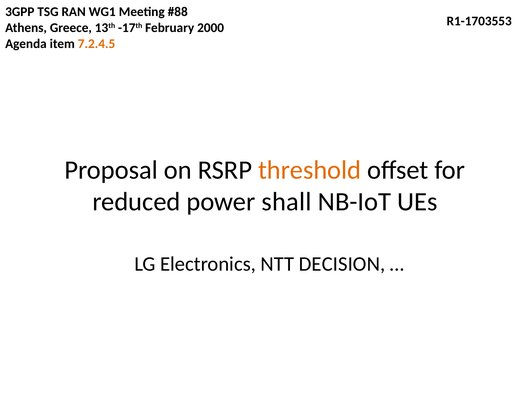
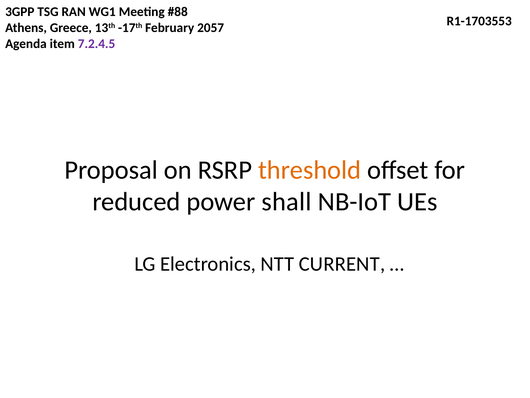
2000: 2000 -> 2057
7.2.4.5 colour: orange -> purple
DECISION: DECISION -> CURRENT
